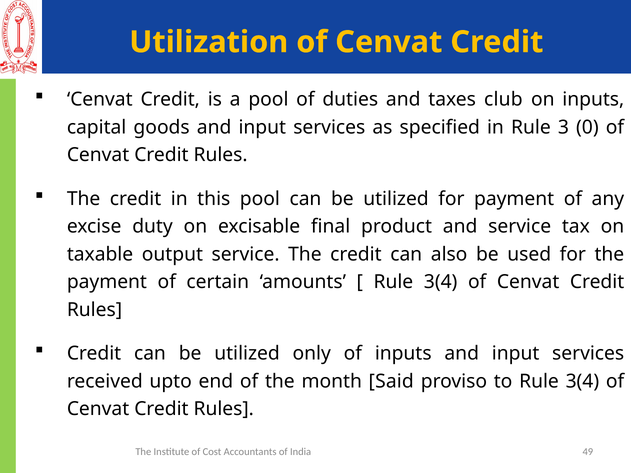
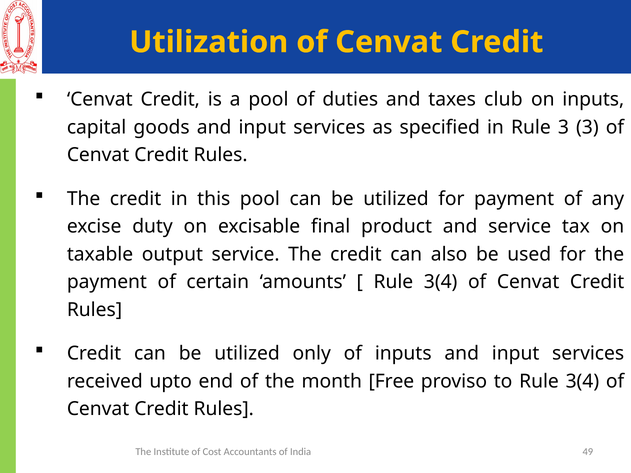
3 0: 0 -> 3
Said: Said -> Free
